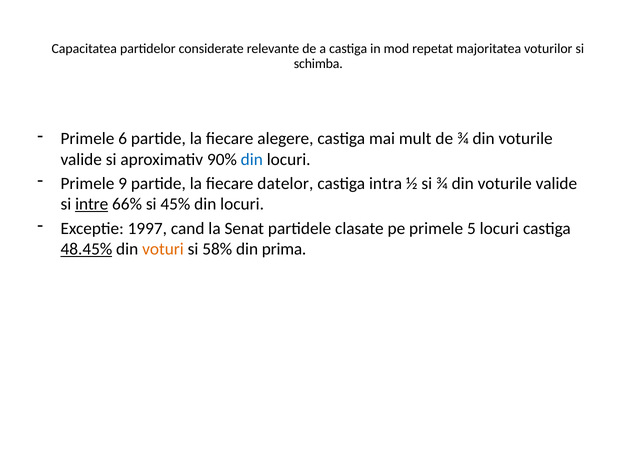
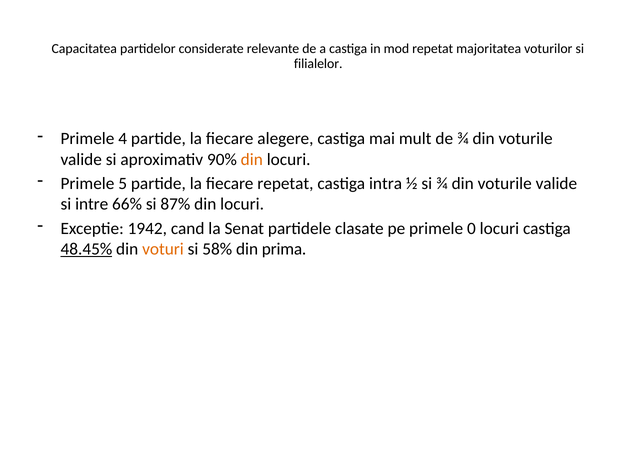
schimba: schimba -> filialelor
6: 6 -> 4
din at (252, 160) colour: blue -> orange
9: 9 -> 5
fiecare datelor: datelor -> repetat
intre underline: present -> none
45%: 45% -> 87%
1997: 1997 -> 1942
5: 5 -> 0
